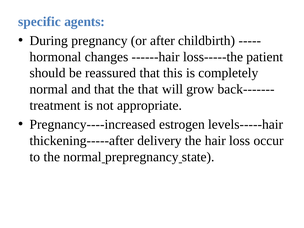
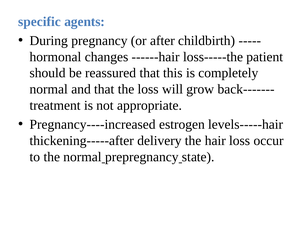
the that: that -> loss
